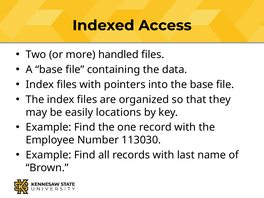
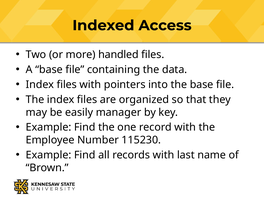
locations: locations -> manager
113030: 113030 -> 115230
